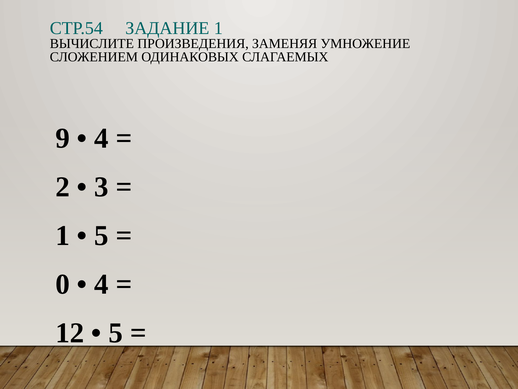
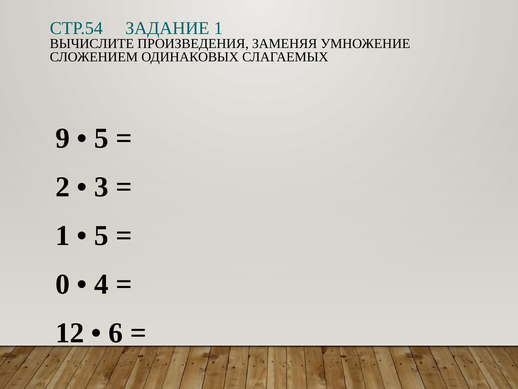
4 at (101, 138): 4 -> 5
5 at (116, 333): 5 -> 6
